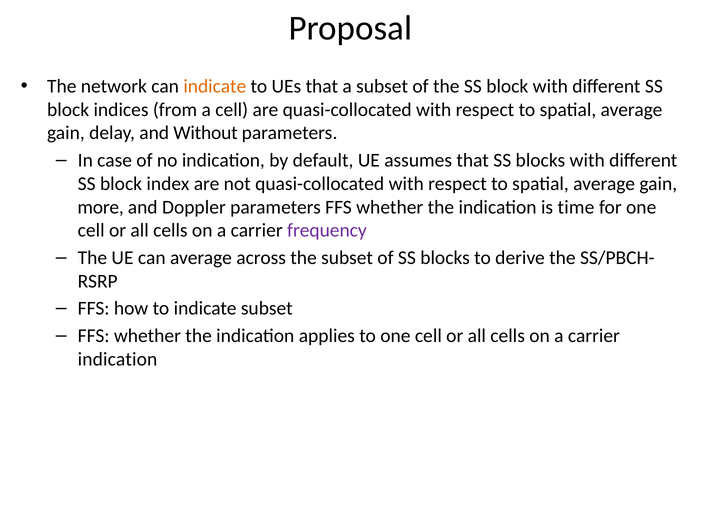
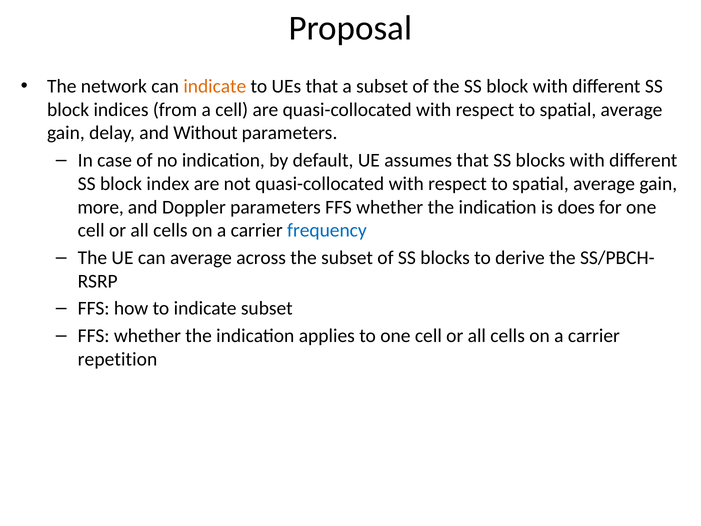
time: time -> does
frequency colour: purple -> blue
indication at (118, 359): indication -> repetition
